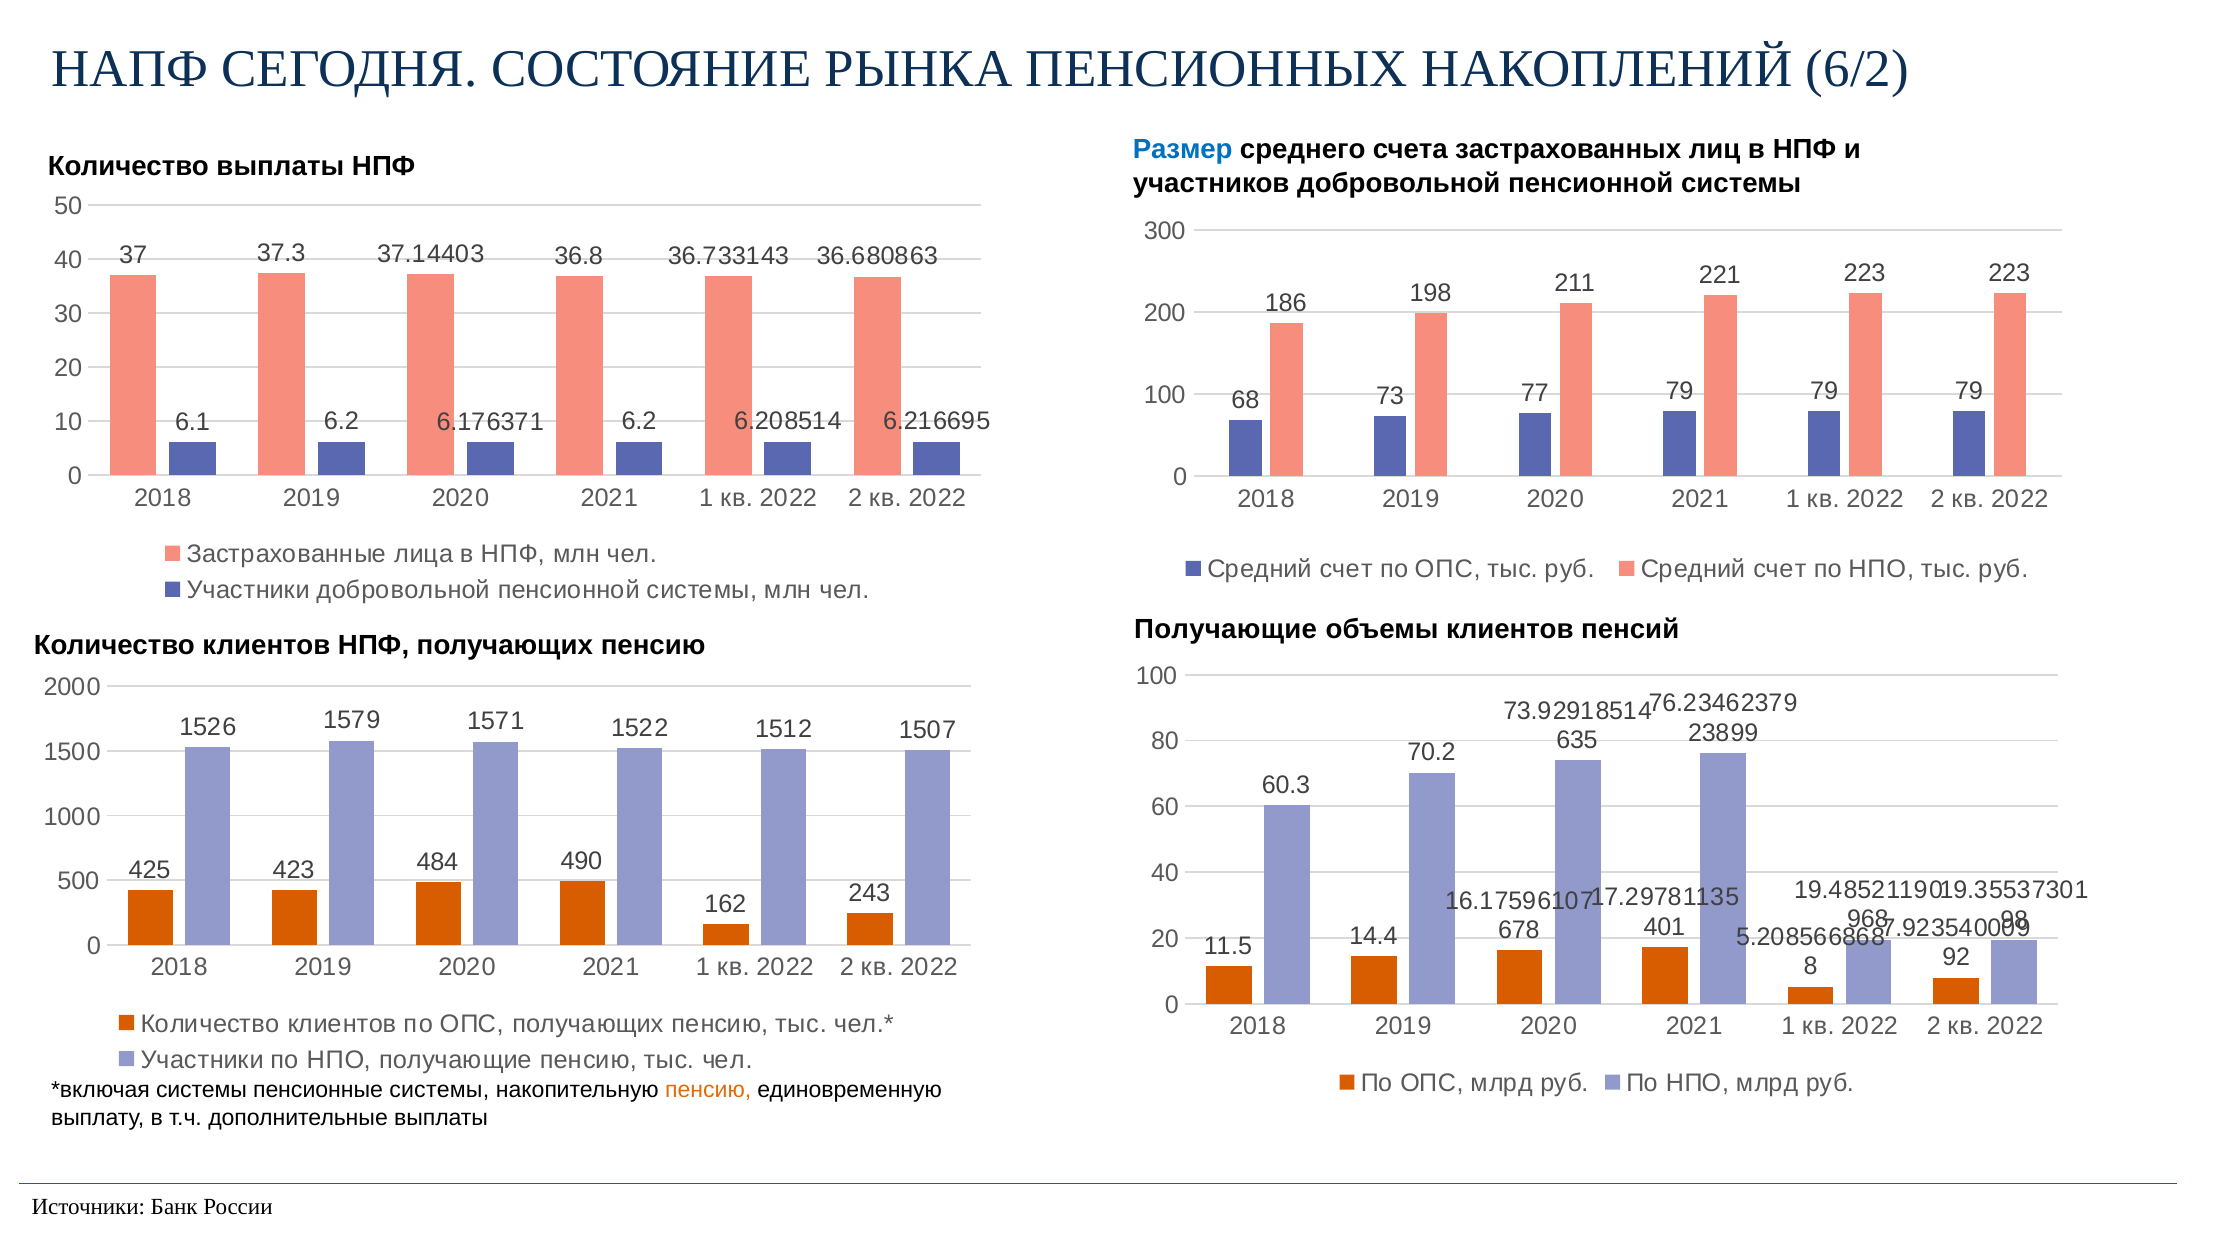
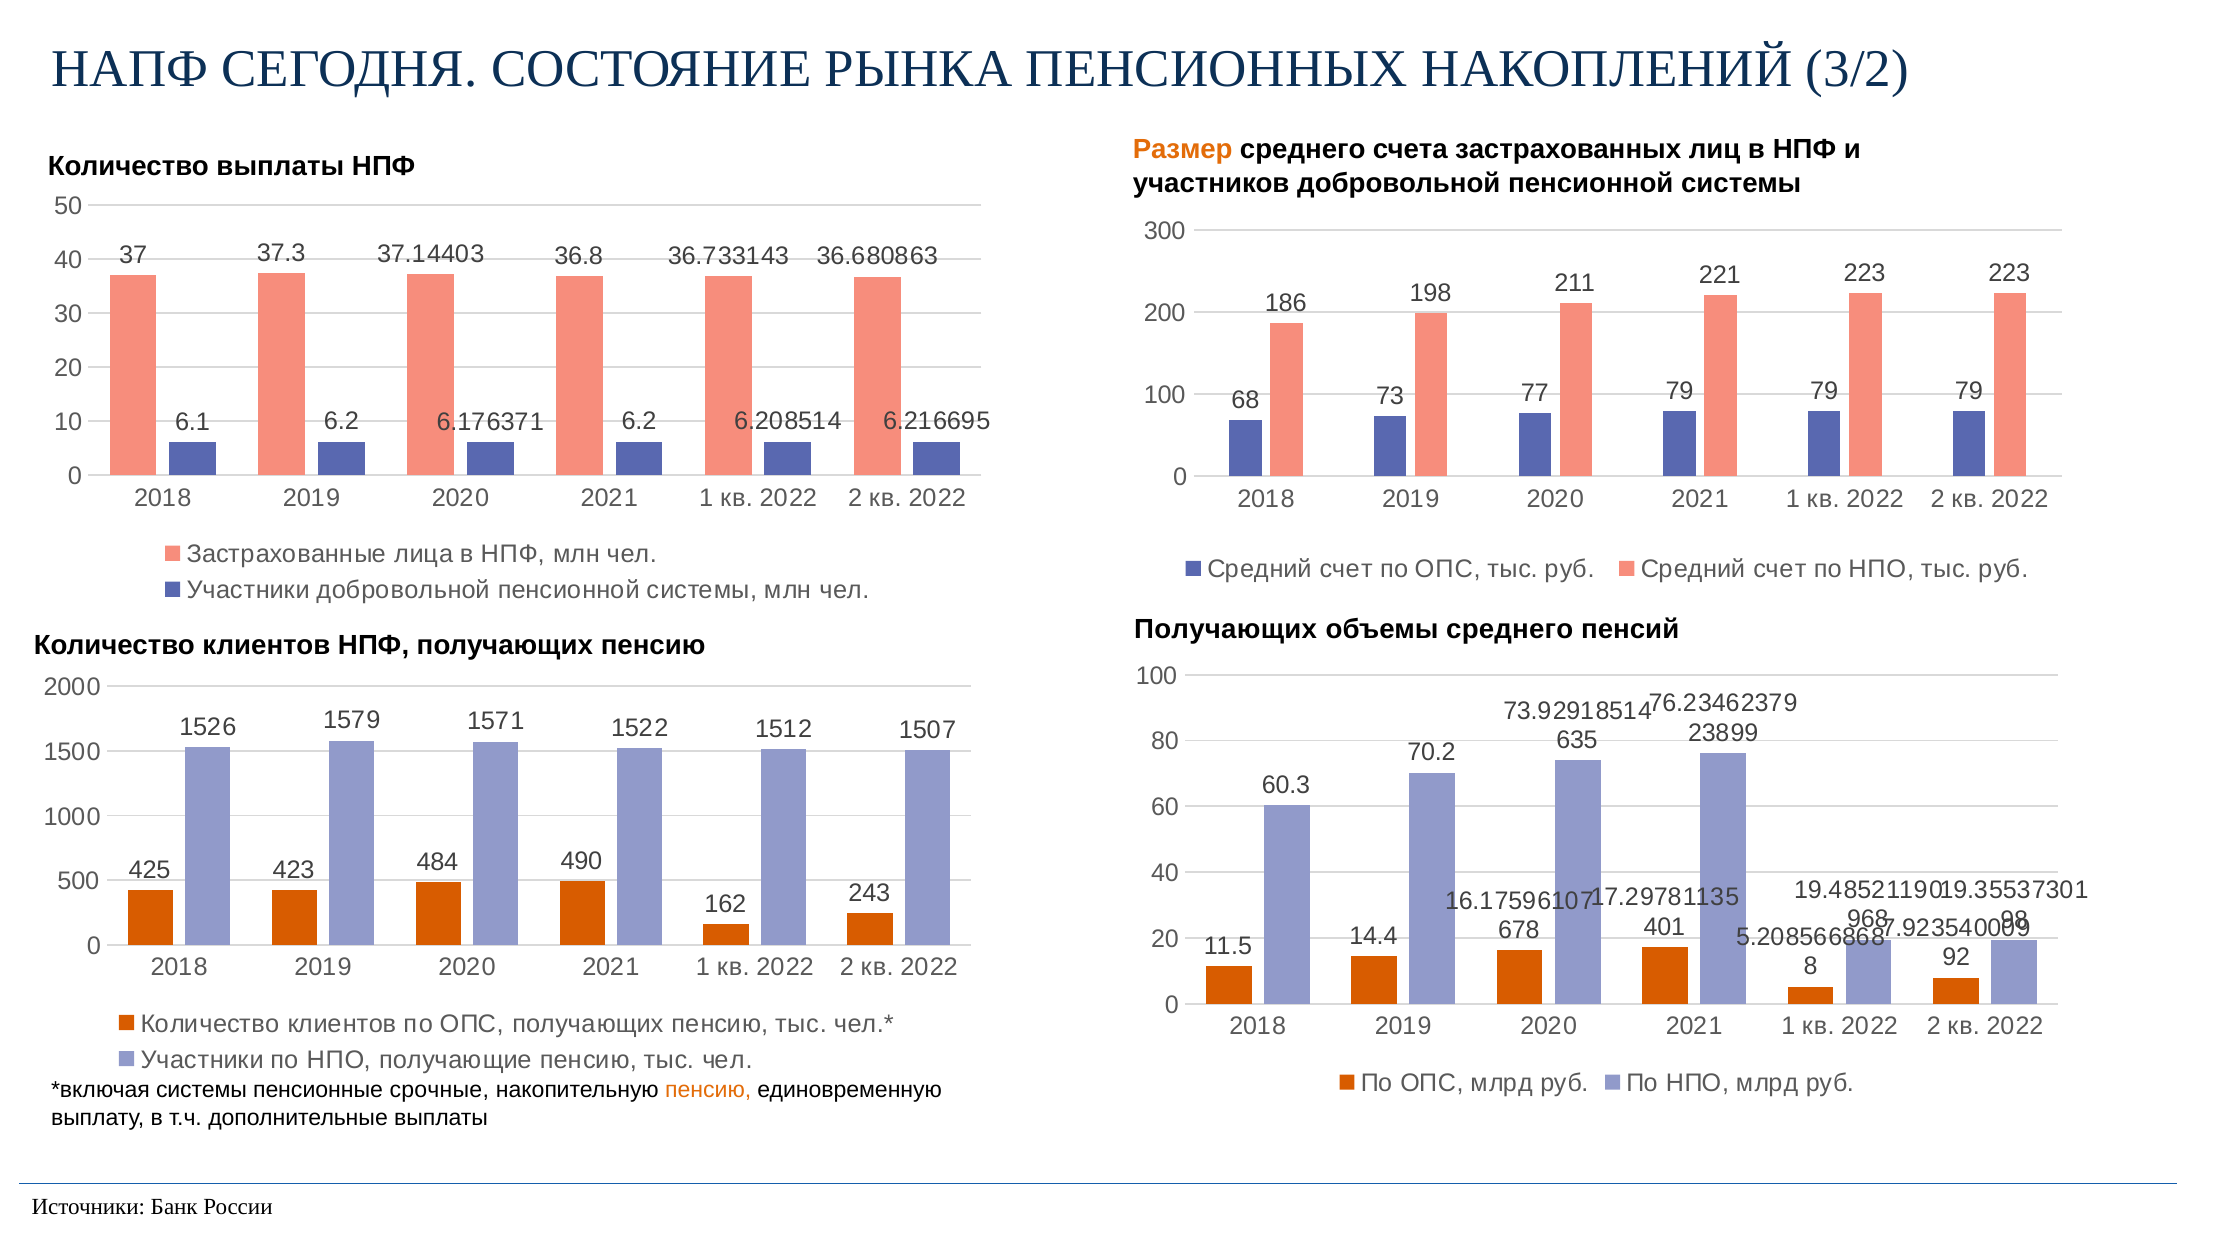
6/2: 6/2 -> 3/2
Размер colour: blue -> orange
Получающие at (1226, 629): Получающие -> Получающих
объемы клиентов: клиентов -> среднего
пенсионные системы: системы -> срочные
